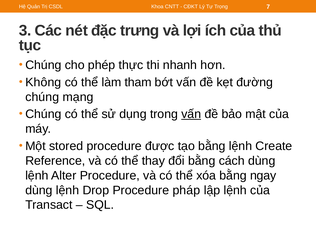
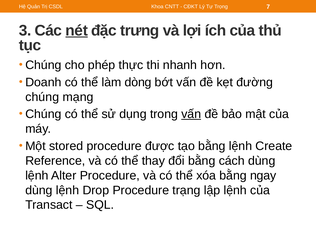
nét underline: none -> present
Không: Không -> Doanh
tham: tham -> dòng
pháp: pháp -> trạng
